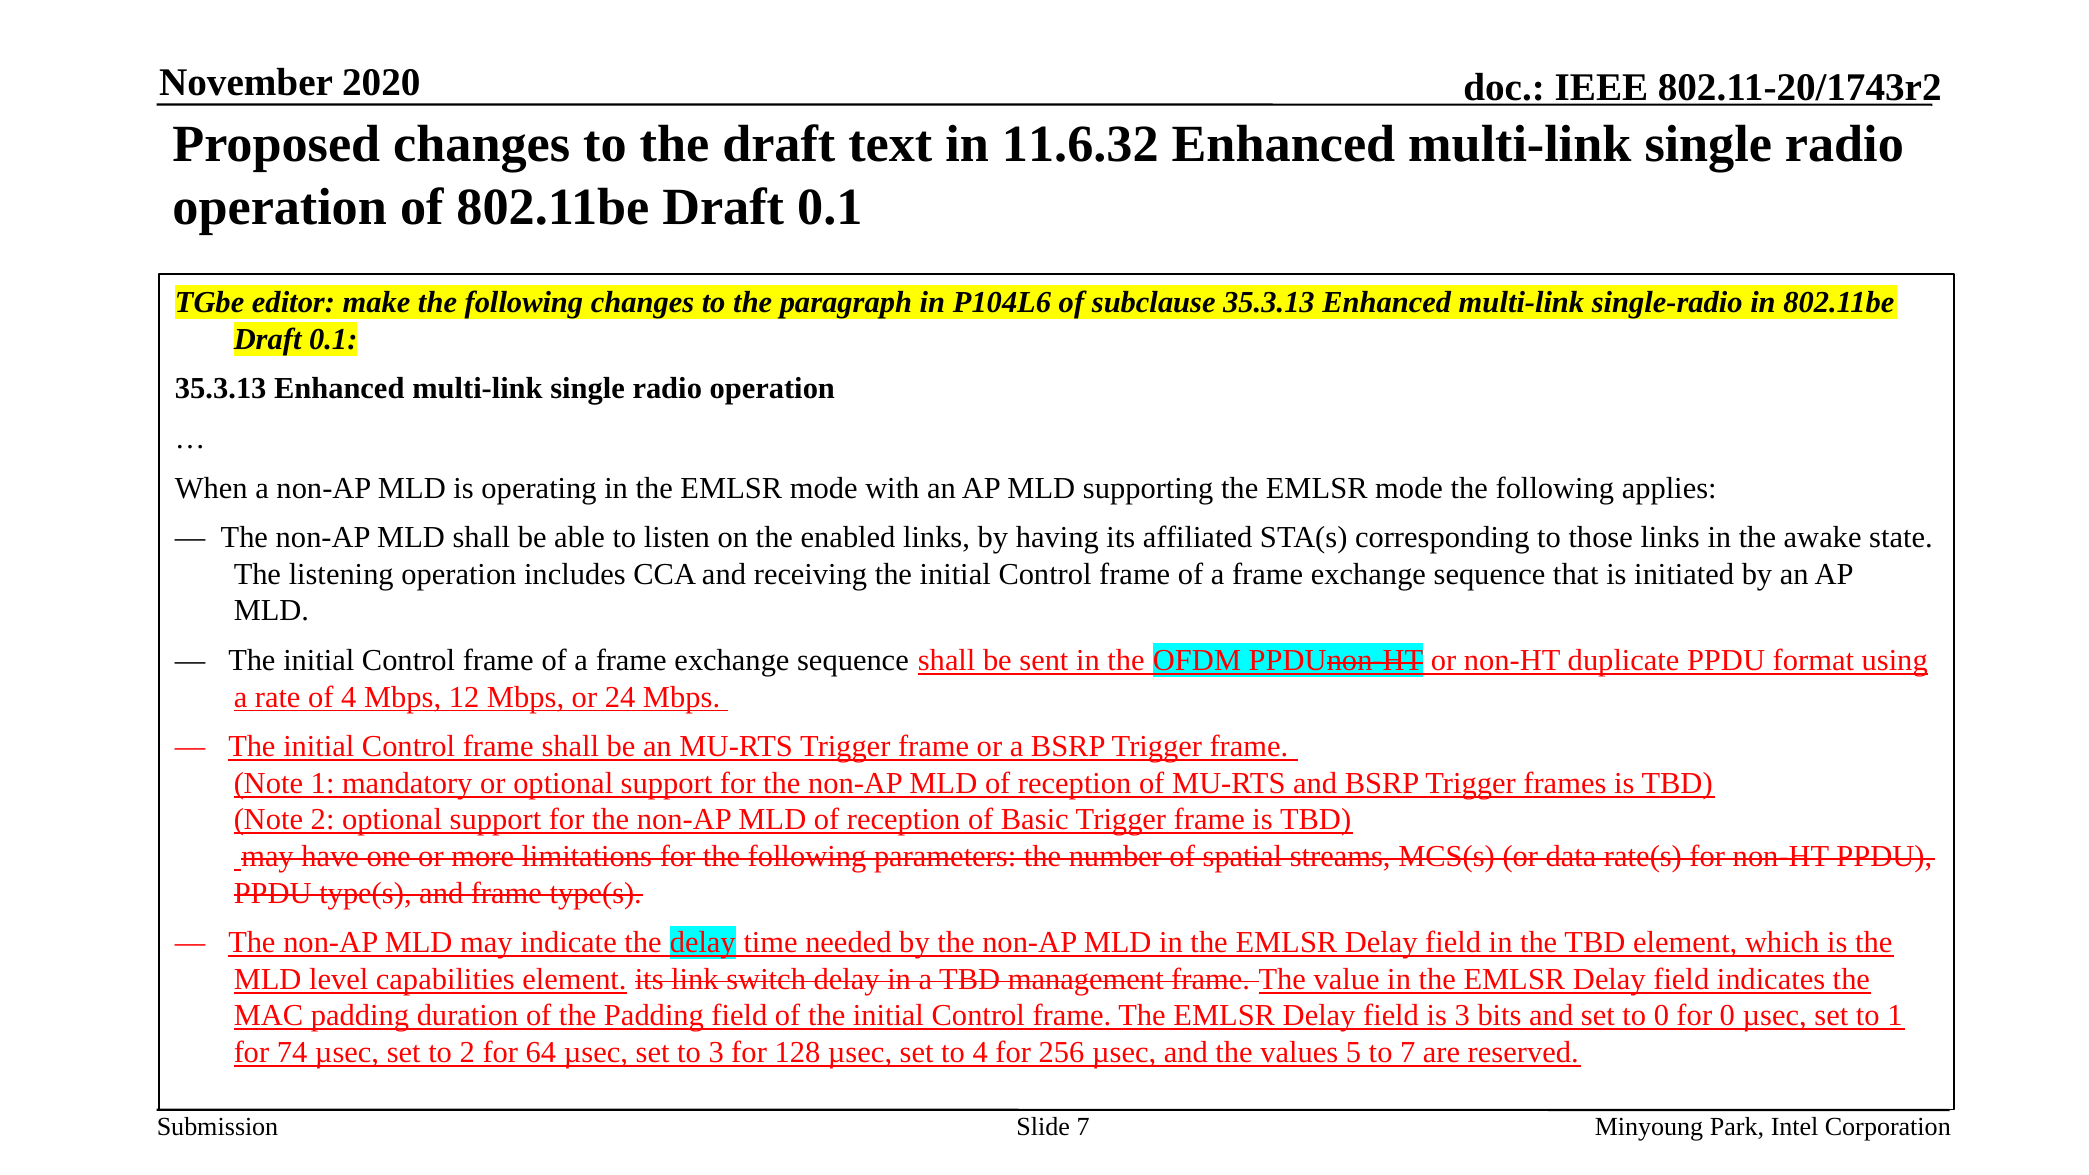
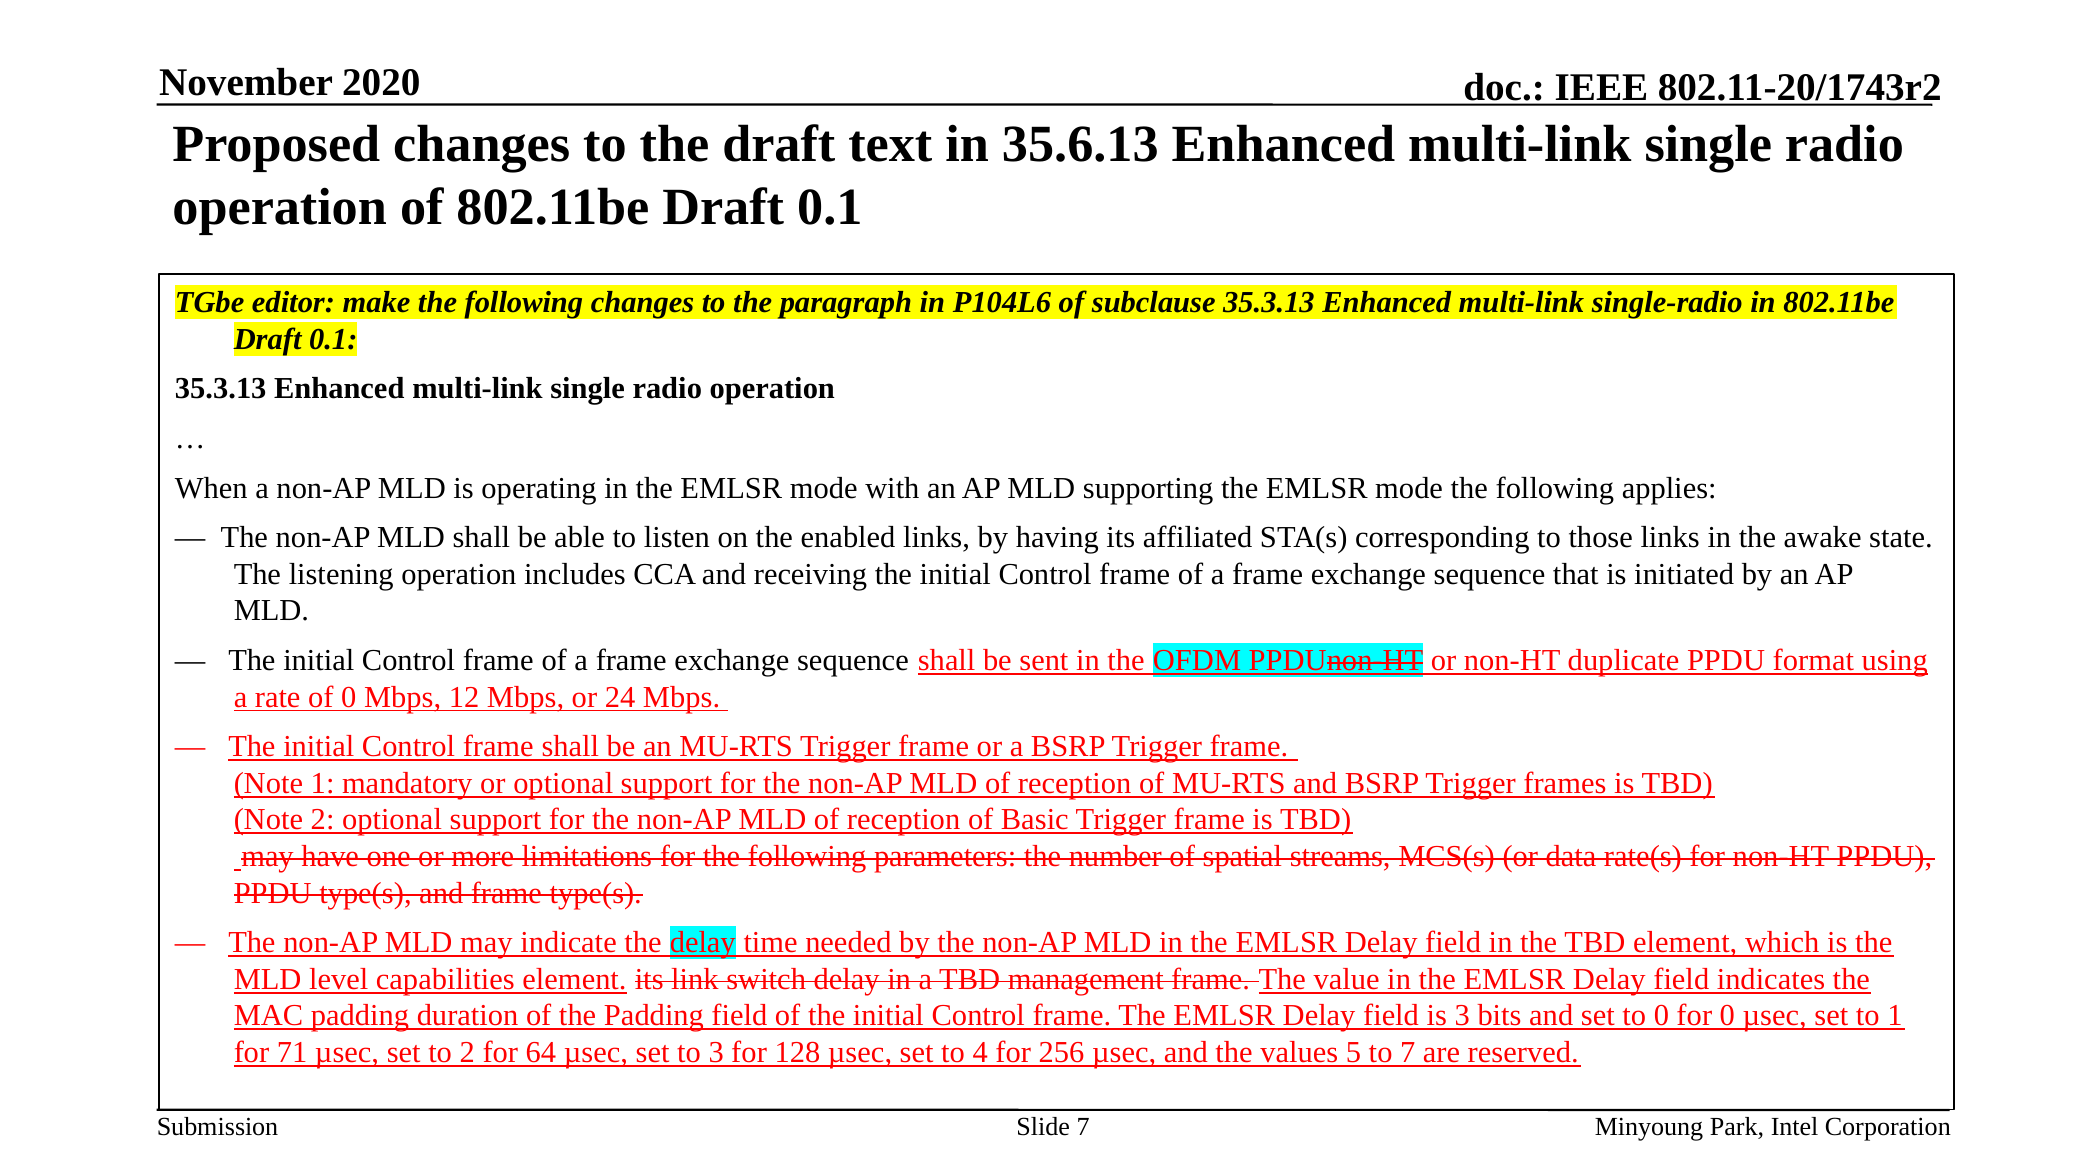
11.6.32: 11.6.32 -> 35.6.13
of 4: 4 -> 0
74: 74 -> 71
